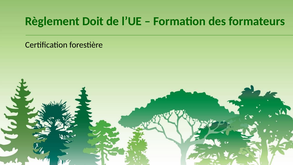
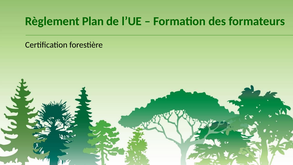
Doit: Doit -> Plan
